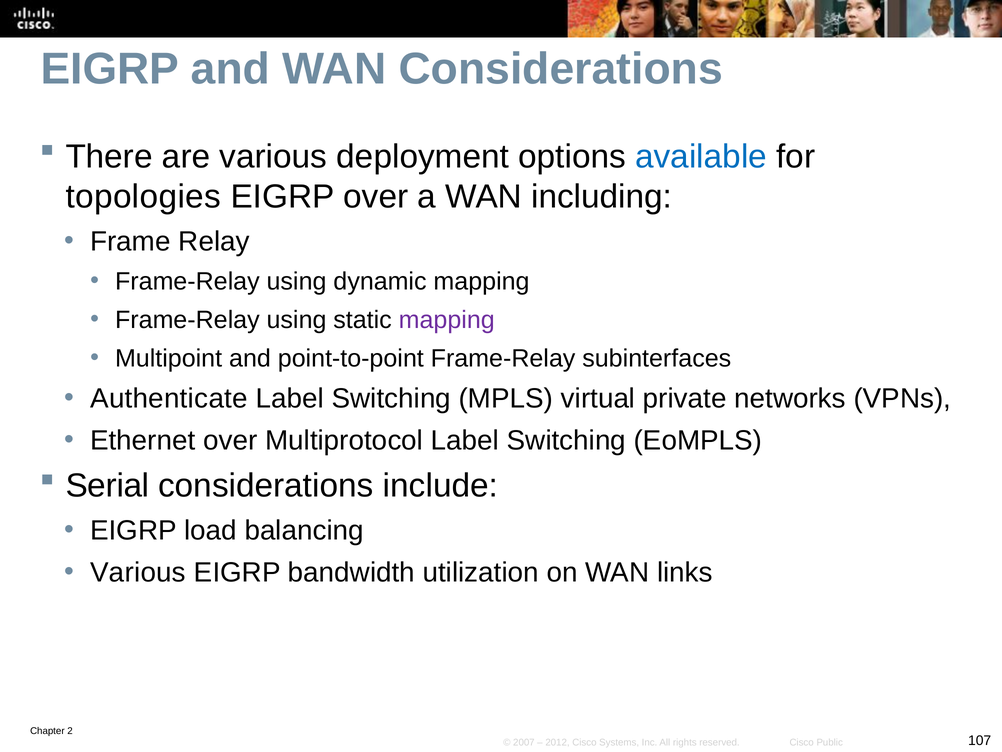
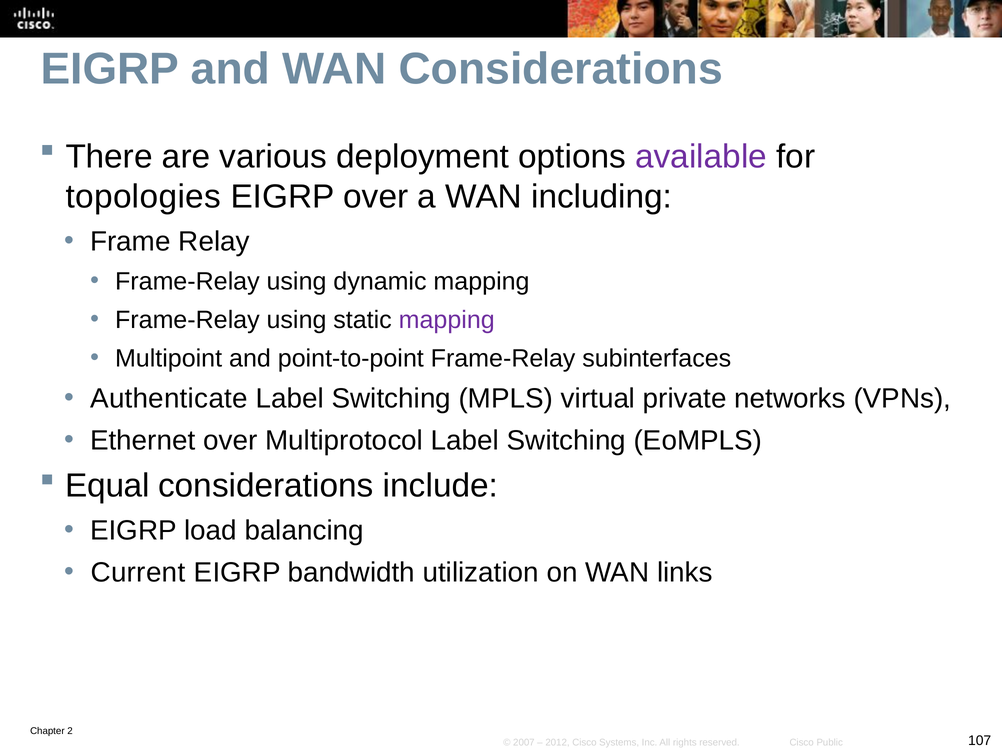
available colour: blue -> purple
Serial: Serial -> Equal
Various at (138, 572): Various -> Current
